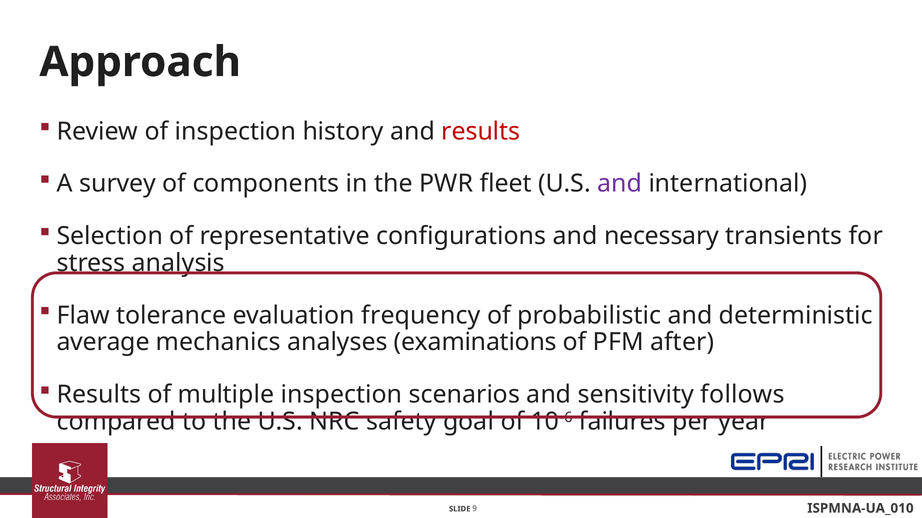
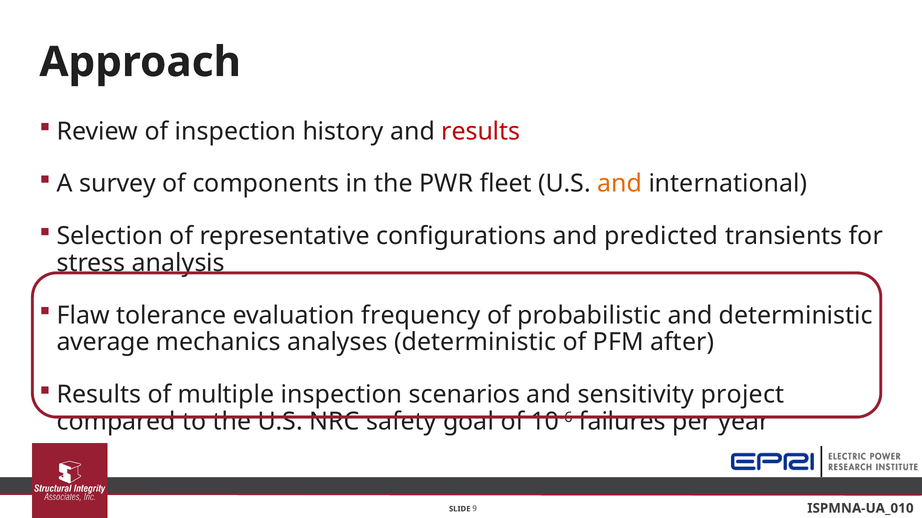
and at (620, 184) colour: purple -> orange
necessary: necessary -> predicted
analyses examinations: examinations -> deterministic
follows: follows -> project
